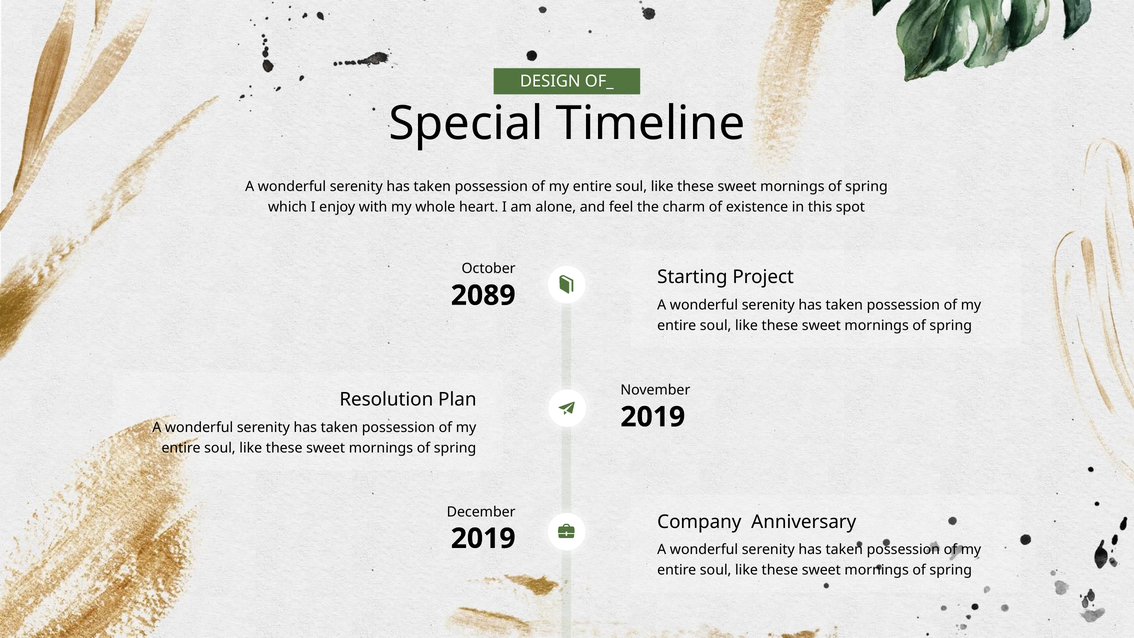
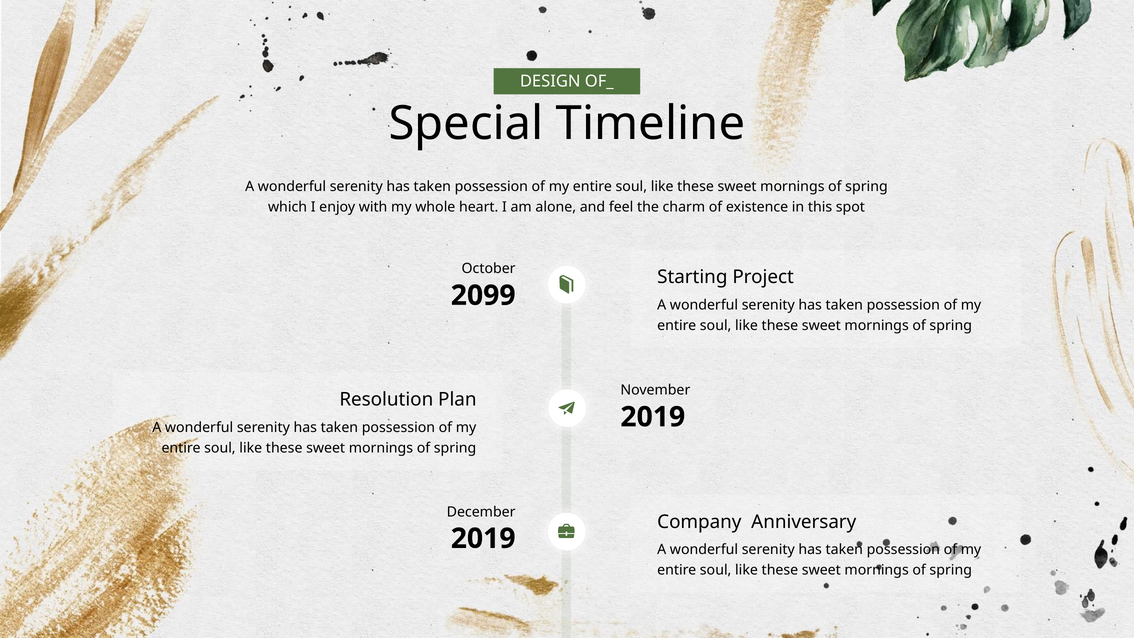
2089: 2089 -> 2099
